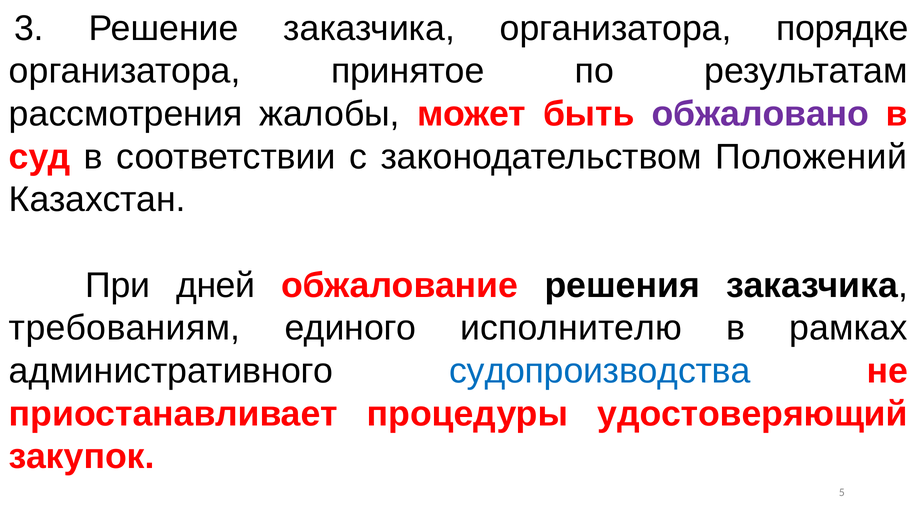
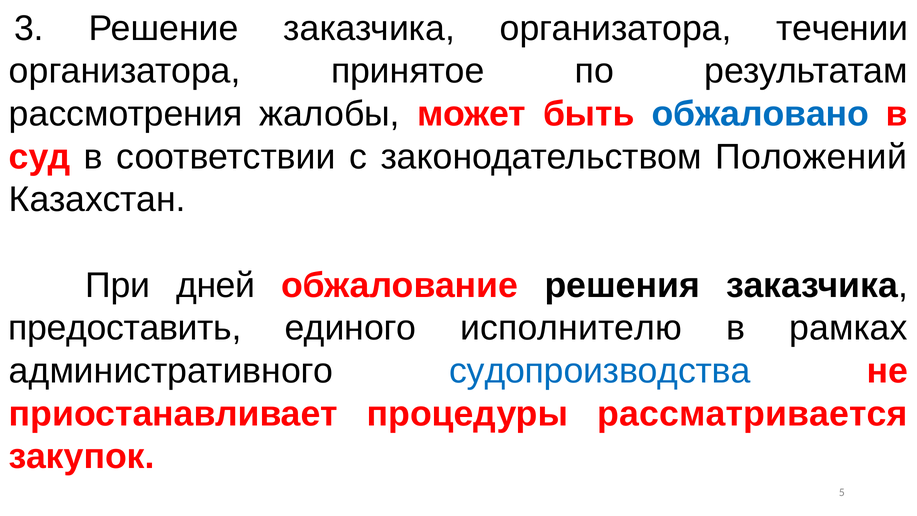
порядке: порядке -> течении
обжаловано colour: purple -> blue
требованиям: требованиям -> предоставить
удостоверяющий: удостоверяющий -> рассматривается
